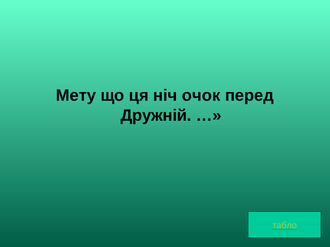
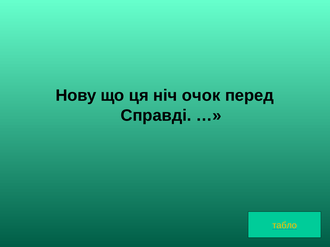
Мету: Мету -> Нову
Дружній: Дружній -> Справді
табло colour: light green -> yellow
